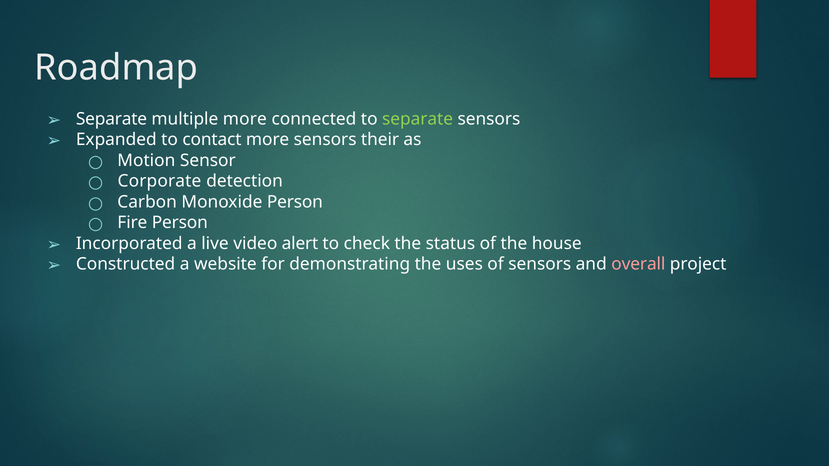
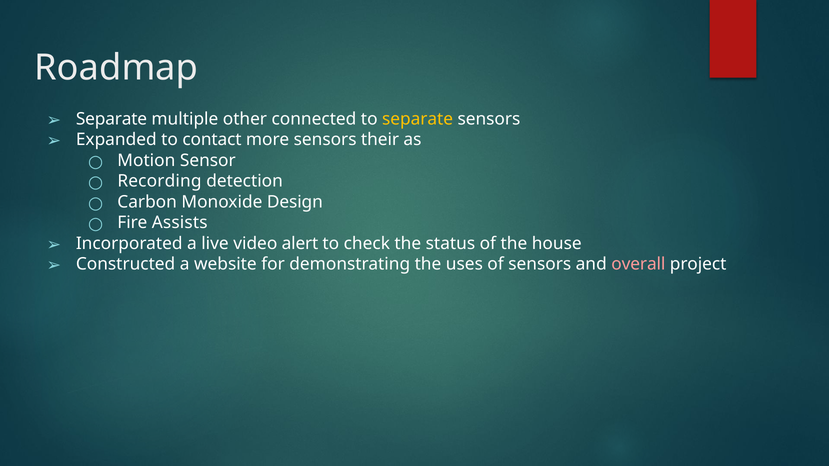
multiple more: more -> other
separate at (418, 119) colour: light green -> yellow
Corporate: Corporate -> Recording
Monoxide Person: Person -> Design
Fire Person: Person -> Assists
